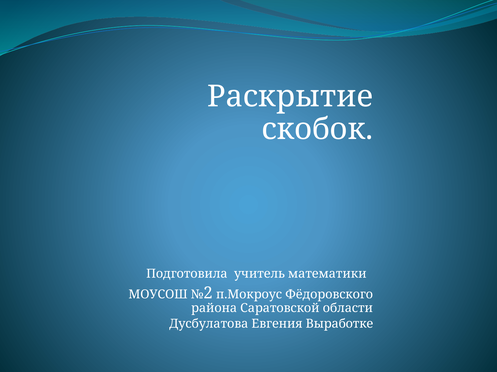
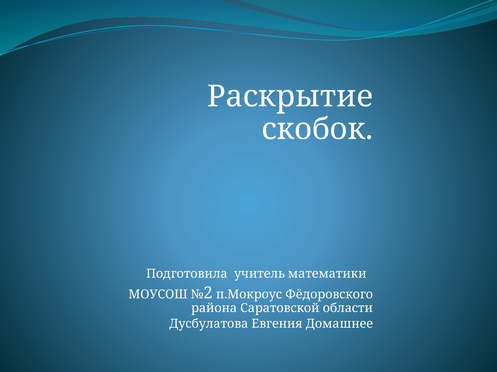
Выработке: Выработке -> Домашнее
